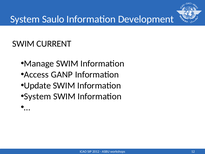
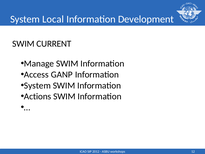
Saulo: Saulo -> Local
Update at (37, 85): Update -> System
System at (38, 96): System -> Actions
